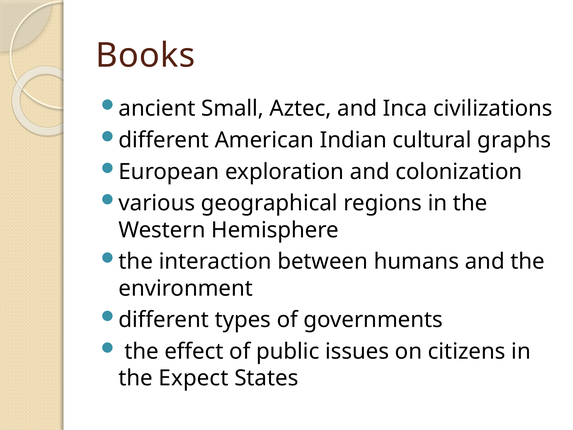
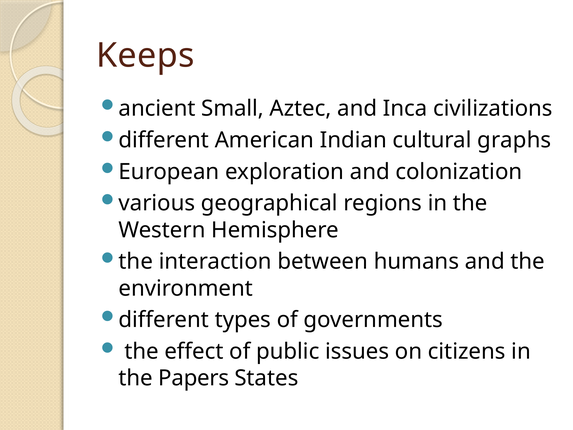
Books: Books -> Keeps
Expect: Expect -> Papers
